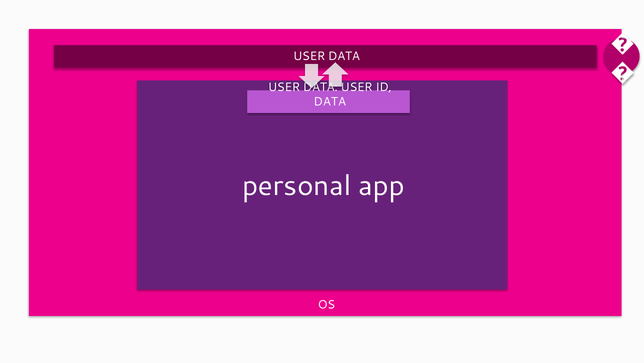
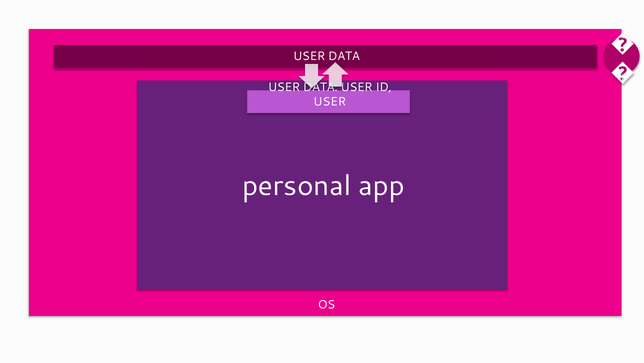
DATA at (330, 101): DATA -> USER
